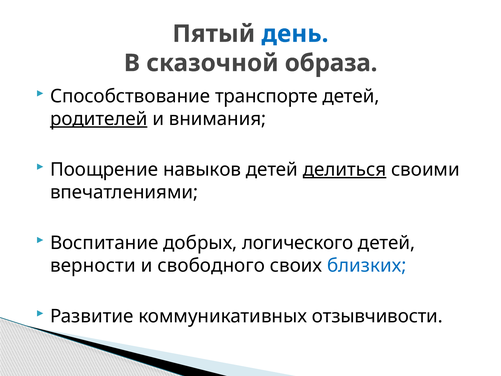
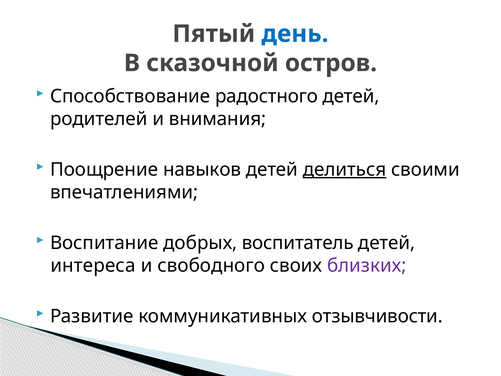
образа: образа -> остров
транспорте: транспорте -> радостного
родителей underline: present -> none
логического: логического -> воспитатель
верности: верности -> интереса
близких colour: blue -> purple
